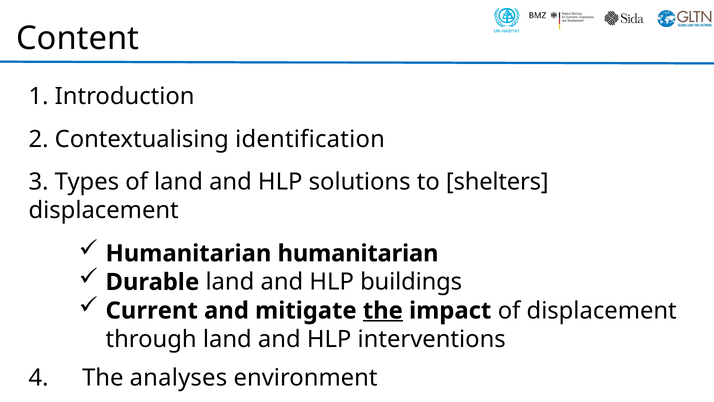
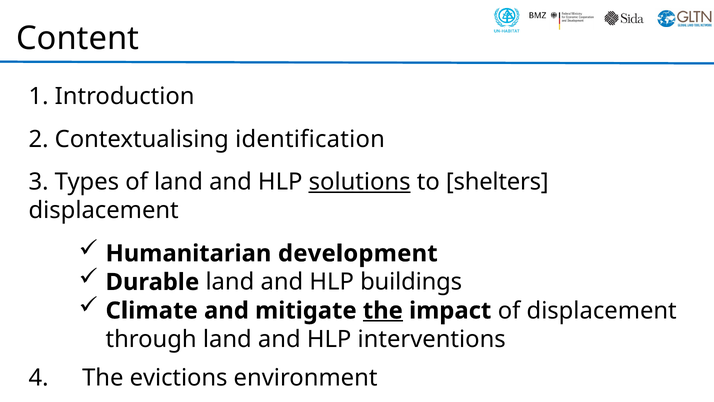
solutions underline: none -> present
Humanitarian humanitarian: humanitarian -> development
Current: Current -> Climate
analyses: analyses -> evictions
